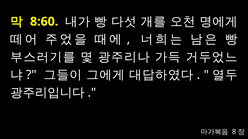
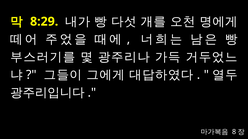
8:60: 8:60 -> 8:29
